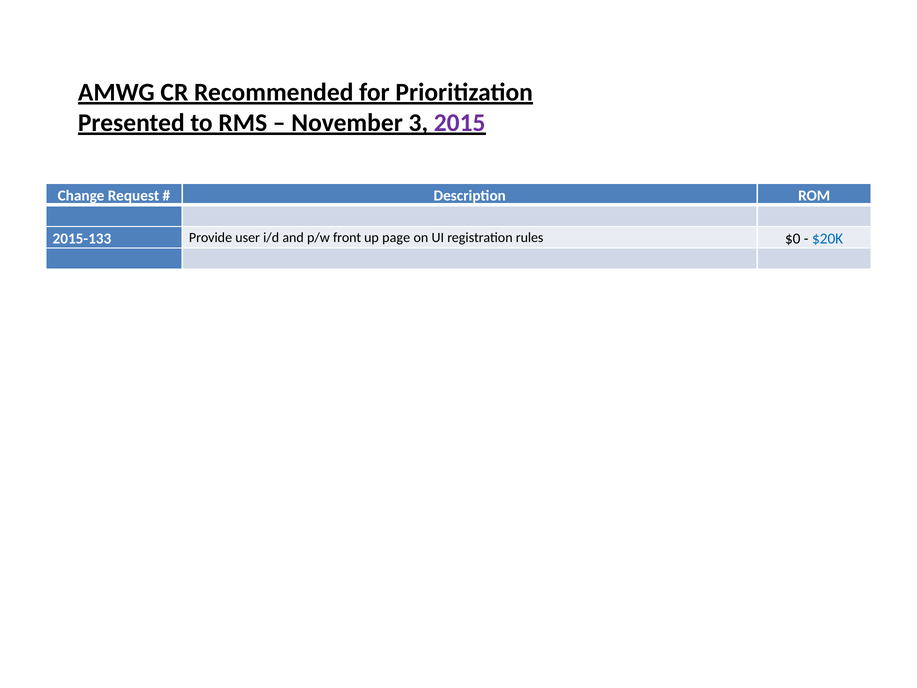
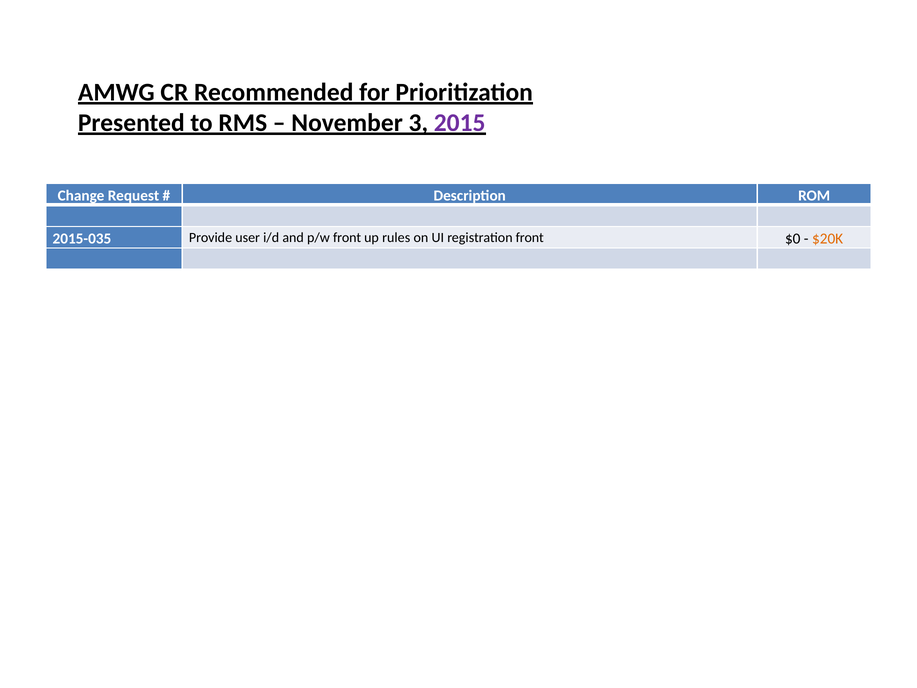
2015-133: 2015-133 -> 2015-035
page: page -> rules
registration rules: rules -> front
$20K colour: blue -> orange
